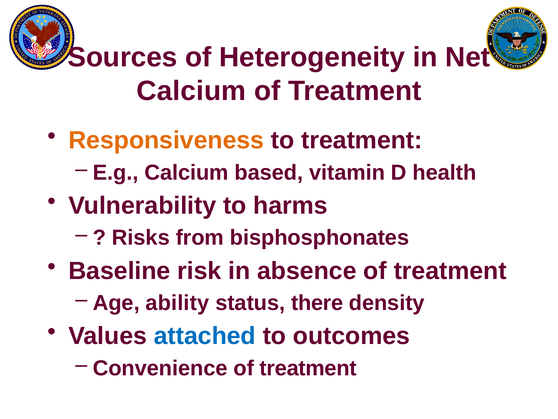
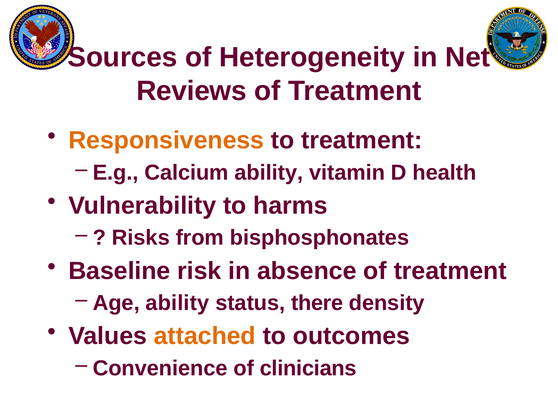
Calcium at (191, 91): Calcium -> Reviews
Calcium based: based -> ability
attached colour: blue -> orange
Convenience of treatment: treatment -> clinicians
